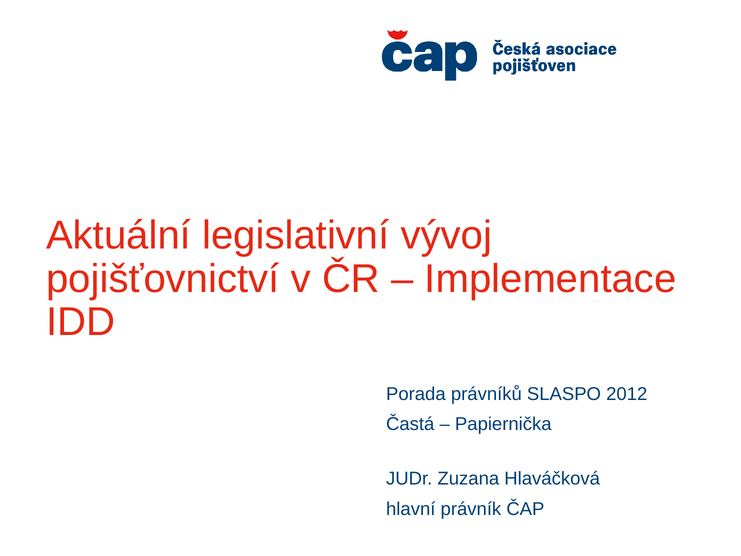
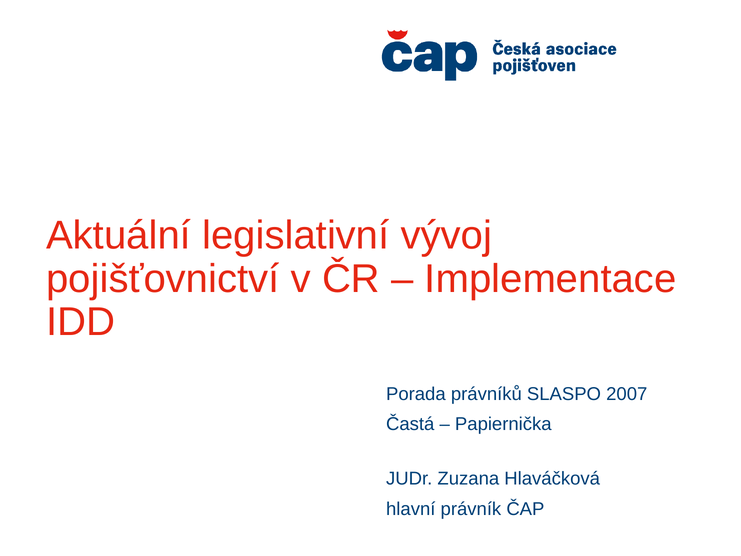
2012: 2012 -> 2007
